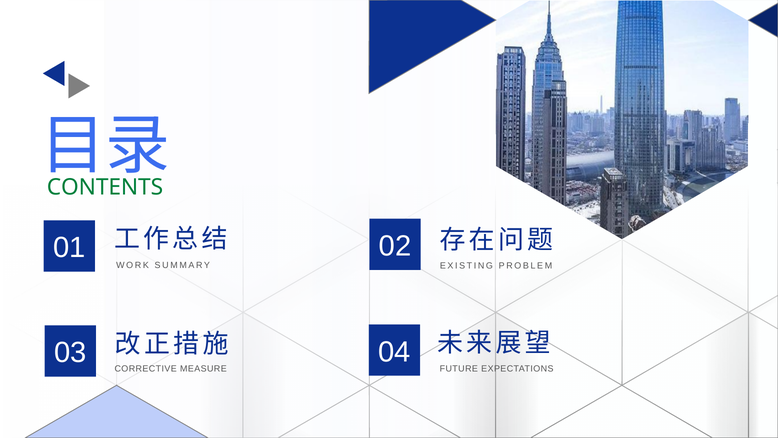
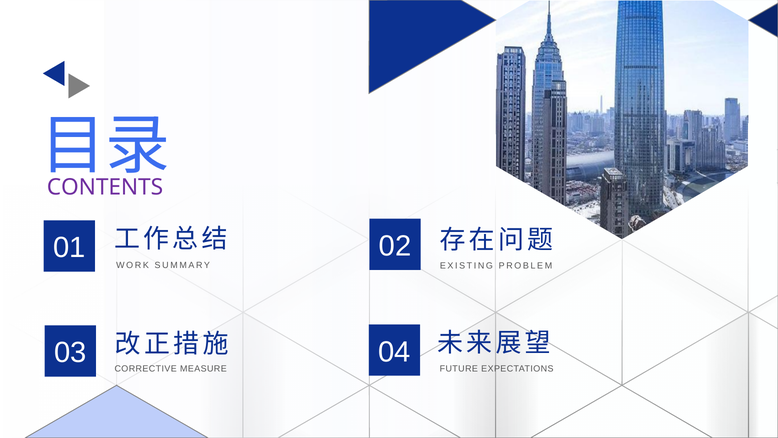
CONTENTS colour: green -> purple
